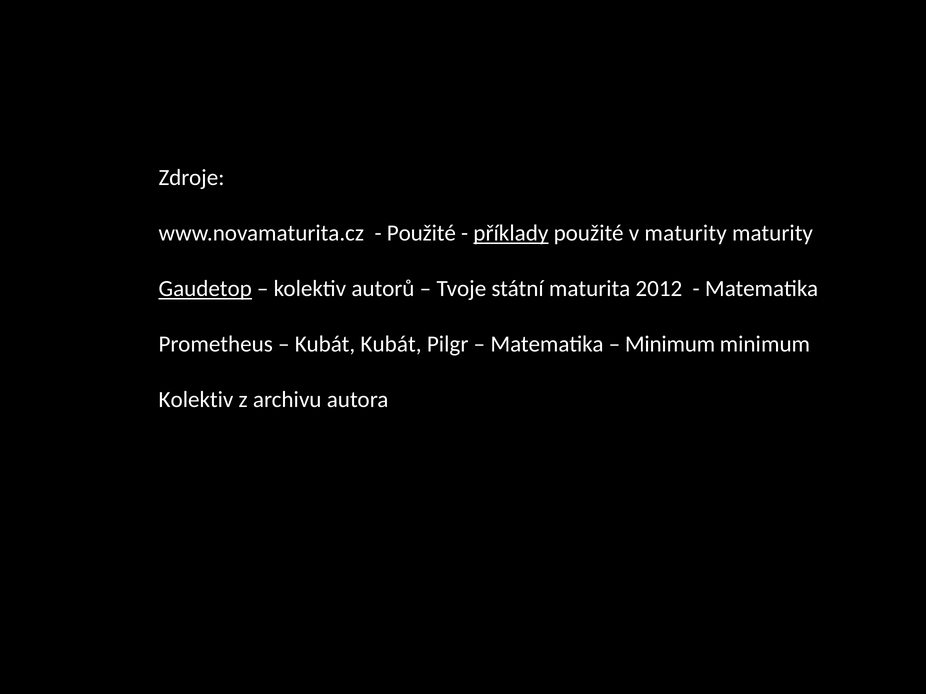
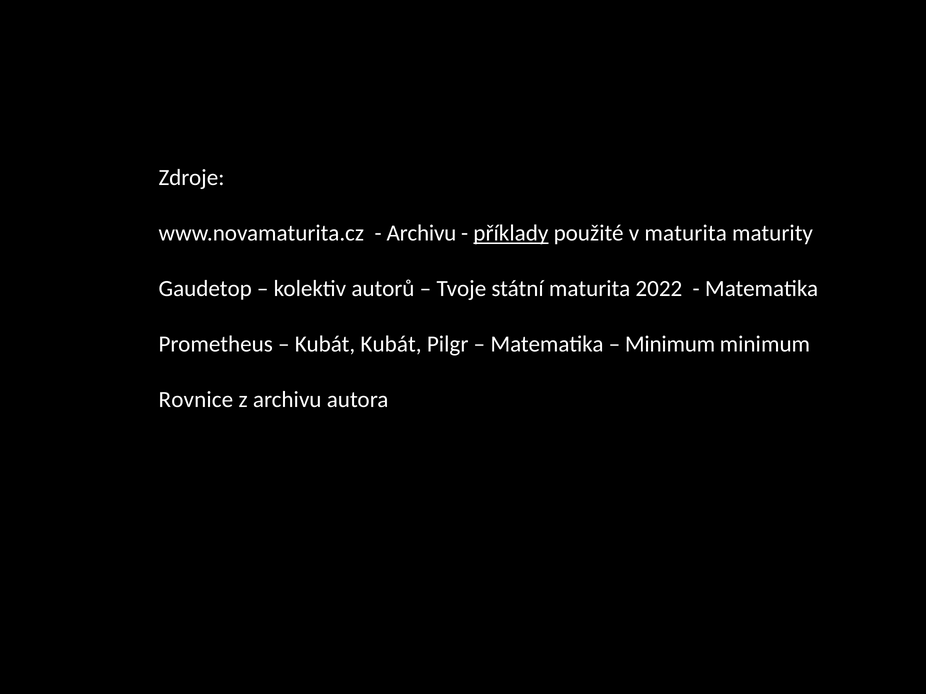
Použité at (421, 233): Použité -> Archivu
v maturity: maturity -> maturita
Gaudetop underline: present -> none
2012: 2012 -> 2022
Kolektiv at (196, 400): Kolektiv -> Rovnice
